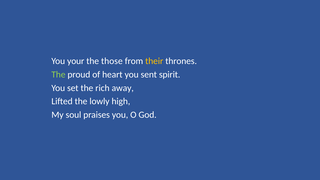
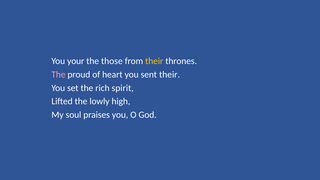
The at (58, 75) colour: light green -> pink
sent spirit: spirit -> their
away: away -> spirit
